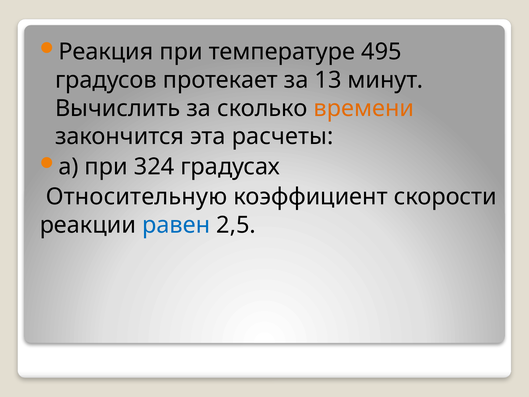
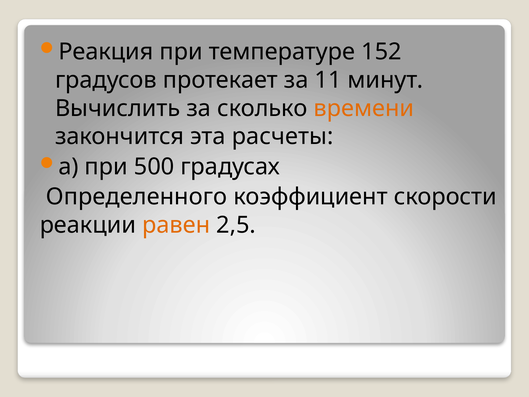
495: 495 -> 152
13: 13 -> 11
324: 324 -> 500
Относительную: Относительную -> Определенного
равен colour: blue -> orange
